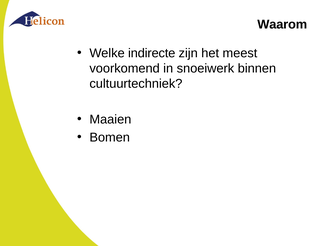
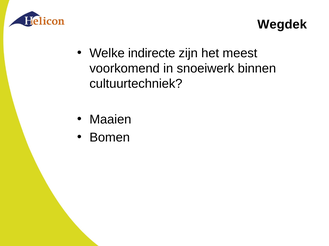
Waarom: Waarom -> Wegdek
